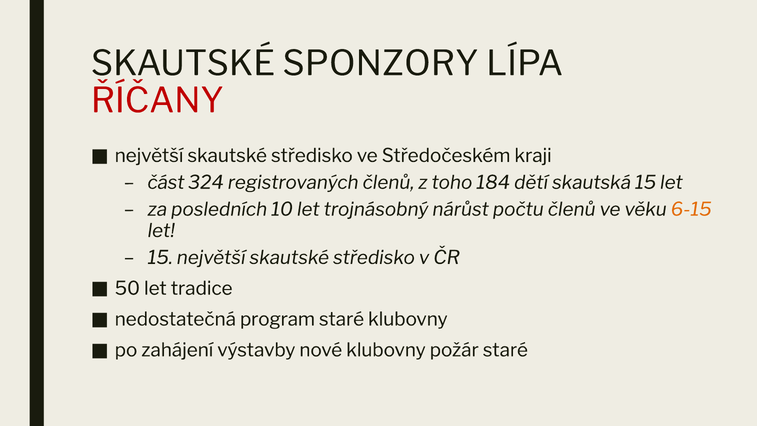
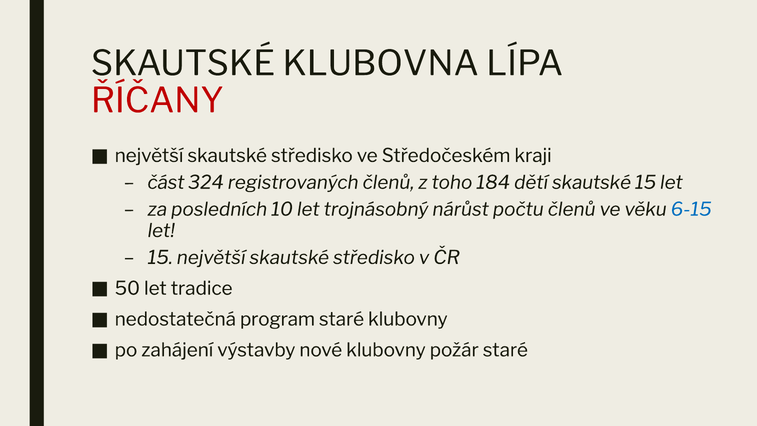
SPONZORY: SPONZORY -> KLUBOVNA
dětí skautská: skautská -> skautské
6-15 colour: orange -> blue
